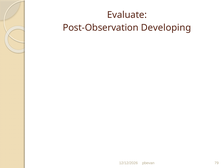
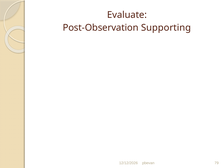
Developing: Developing -> Supporting
